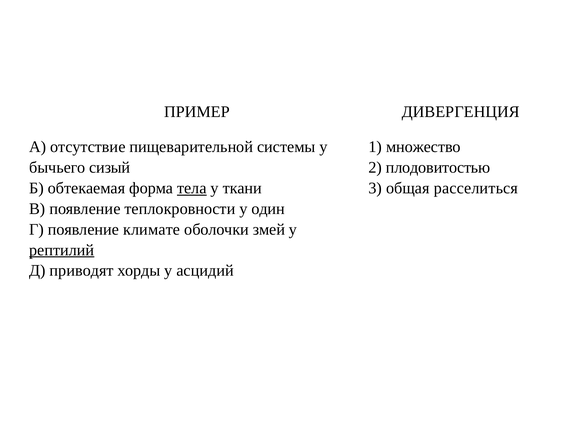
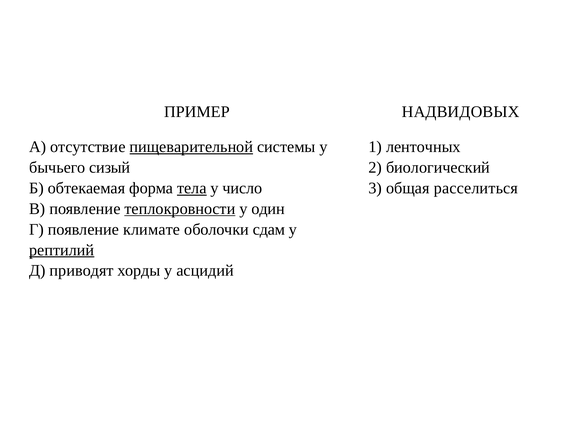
ДИВЕРГЕНЦИЯ: ДИВЕРГЕНЦИЯ -> НАДВИДОВЫХ
пищеварительной underline: none -> present
множество: множество -> ленточных
плодовитостью: плодовитостью -> биологический
ткани: ткани -> число
теплокровности underline: none -> present
змей: змей -> сдам
